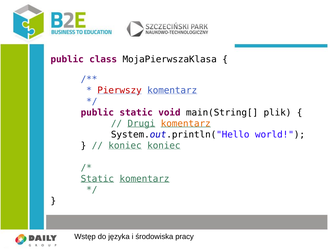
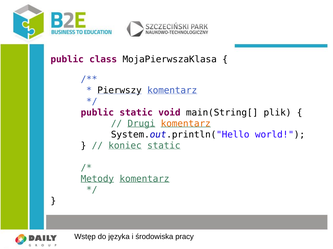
Pierwszy colour: red -> black
koniec koniec: koniec -> static
Static at (97, 179): Static -> Metody
